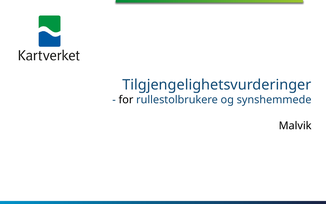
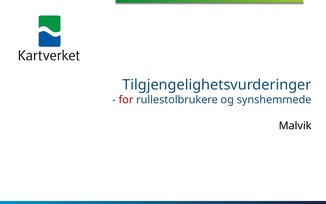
for colour: black -> red
